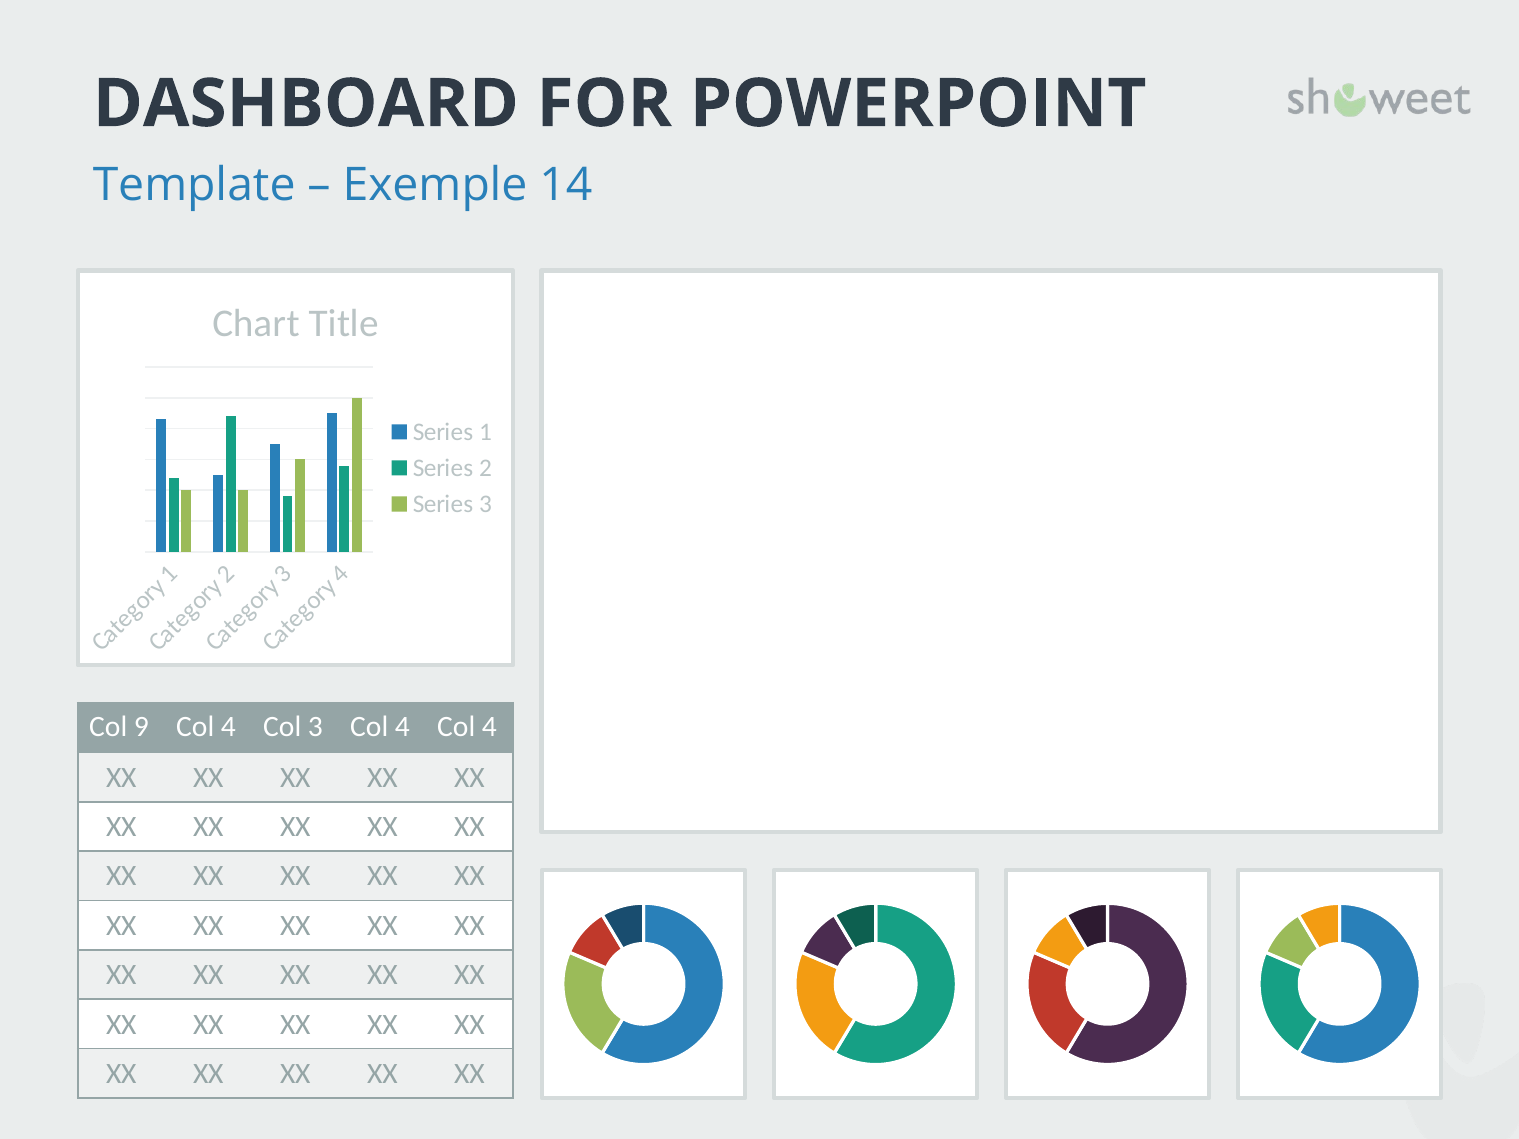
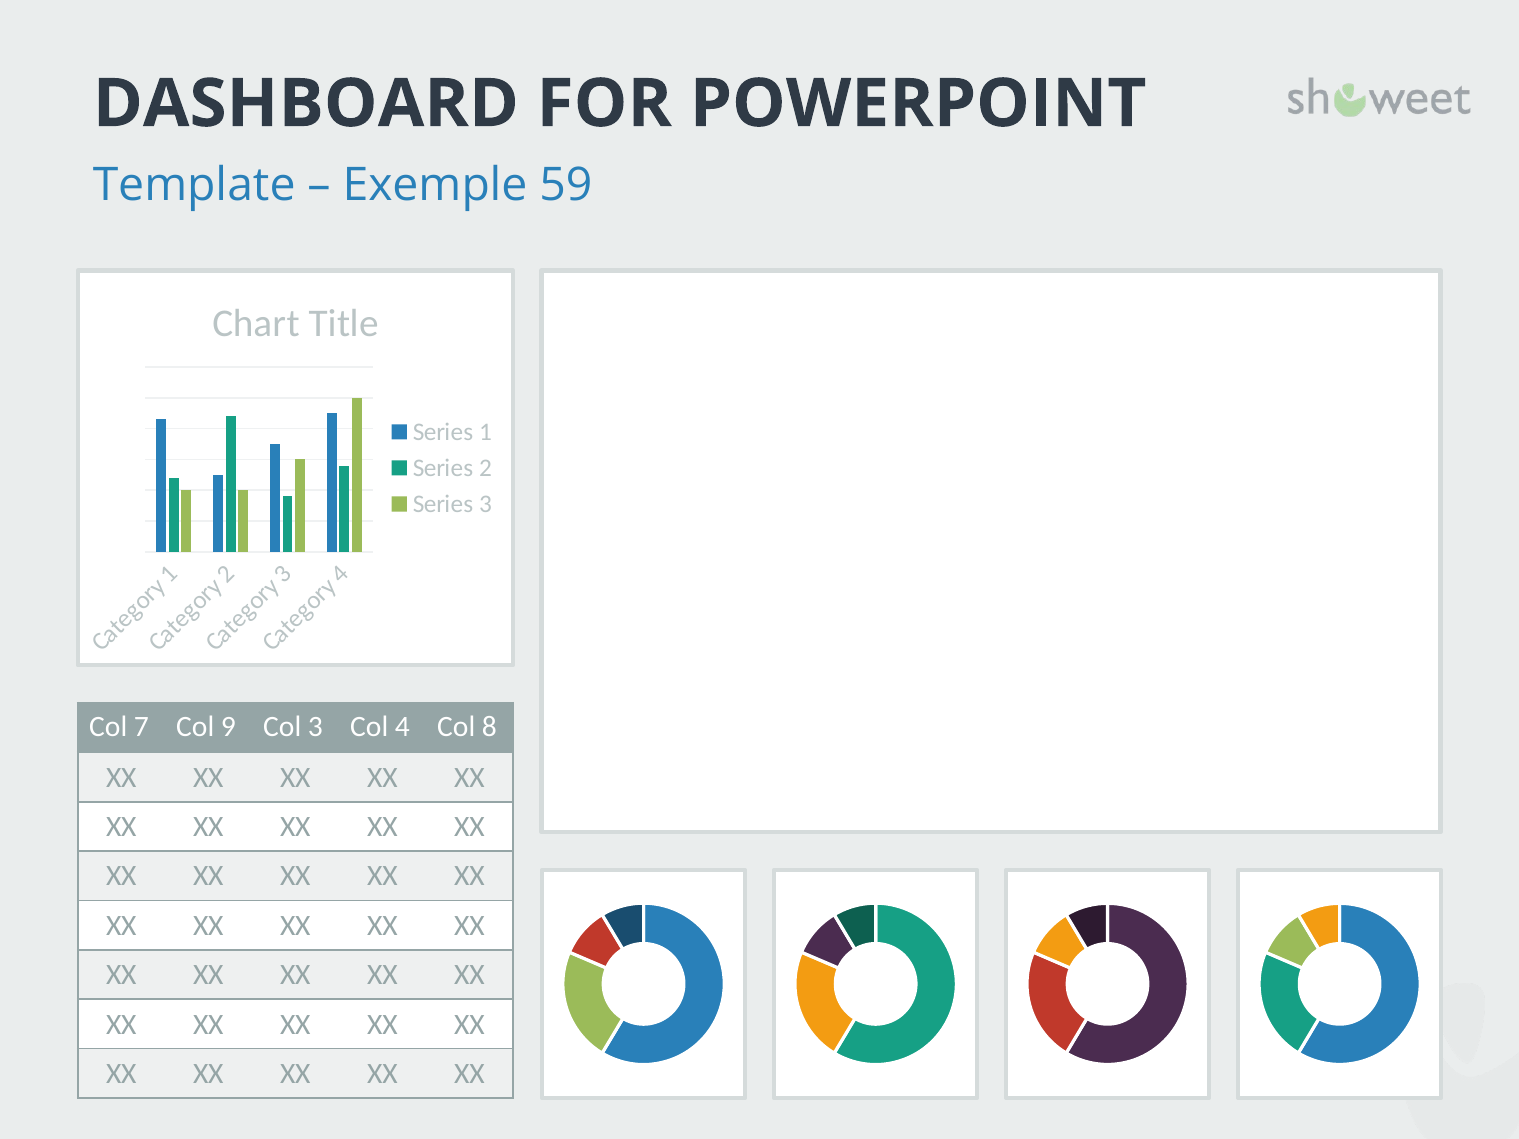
14: 14 -> 59
9: 9 -> 7
4 at (228, 727): 4 -> 9
4 Col 4: 4 -> 8
